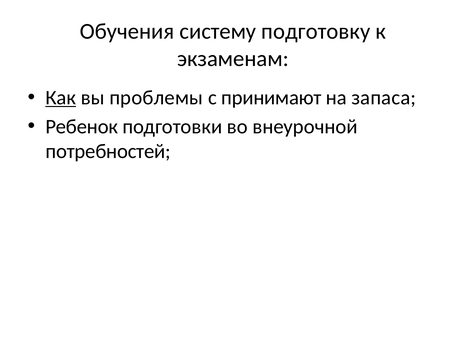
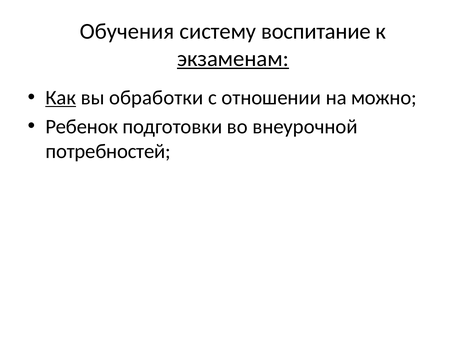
подготовку: подготовку -> воспитание
экзаменам underline: none -> present
проблемы: проблемы -> обработки
принимают: принимают -> отношении
запаса: запаса -> можно
